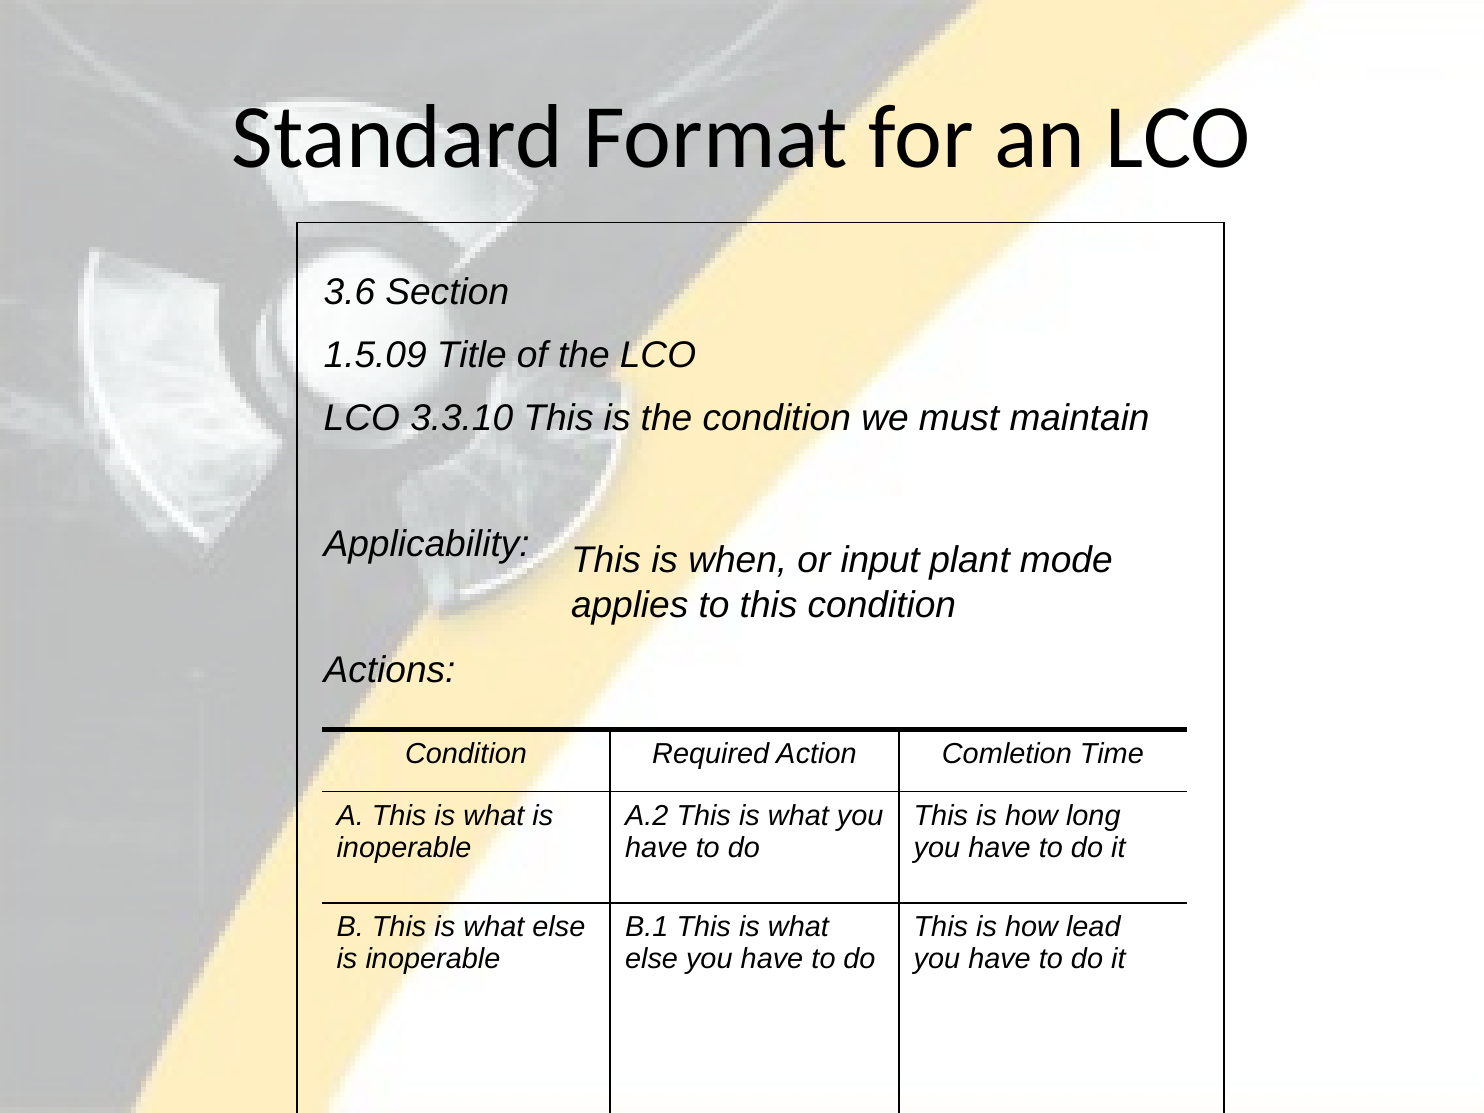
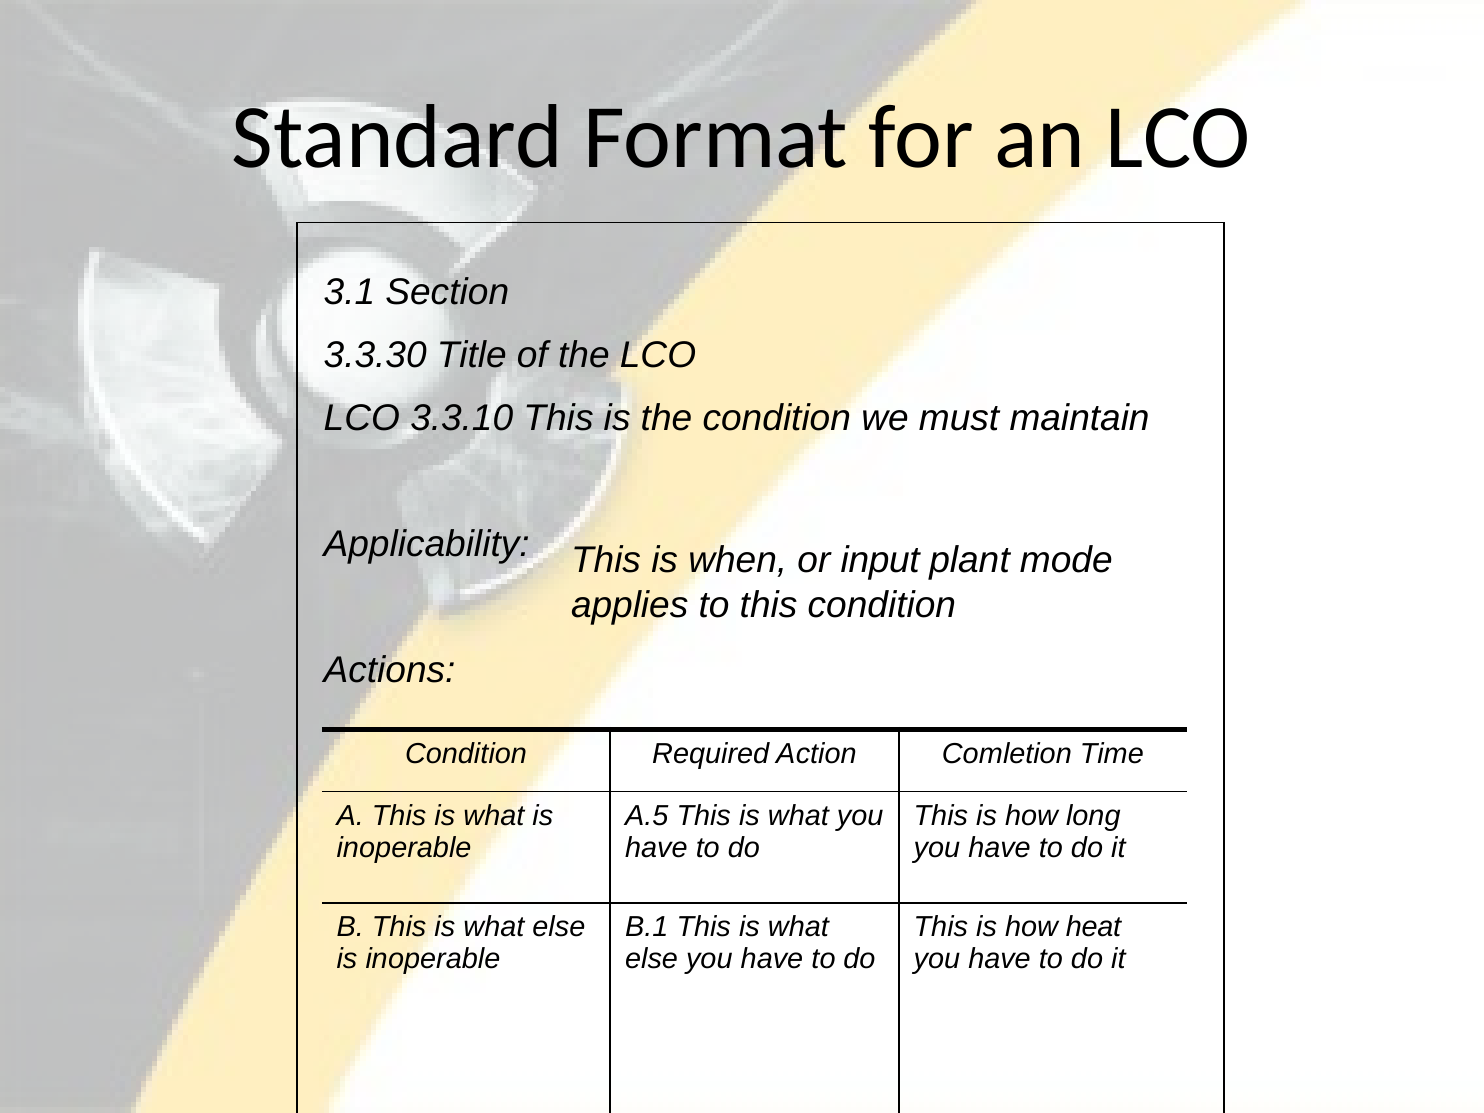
3.6: 3.6 -> 3.1
1.5.09: 1.5.09 -> 3.3.30
A.2: A.2 -> A.5
lead: lead -> heat
